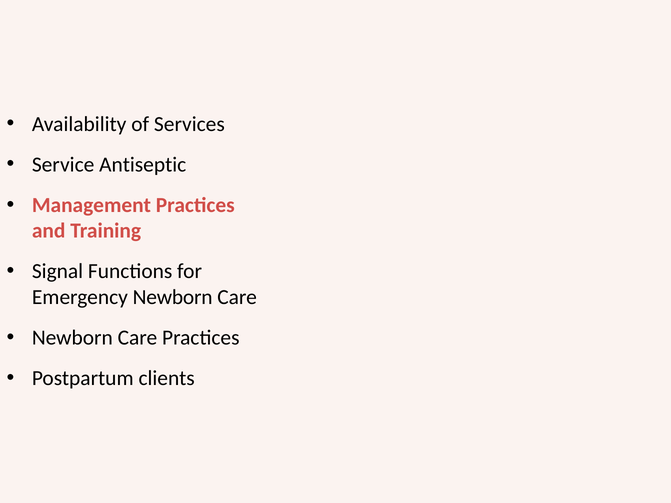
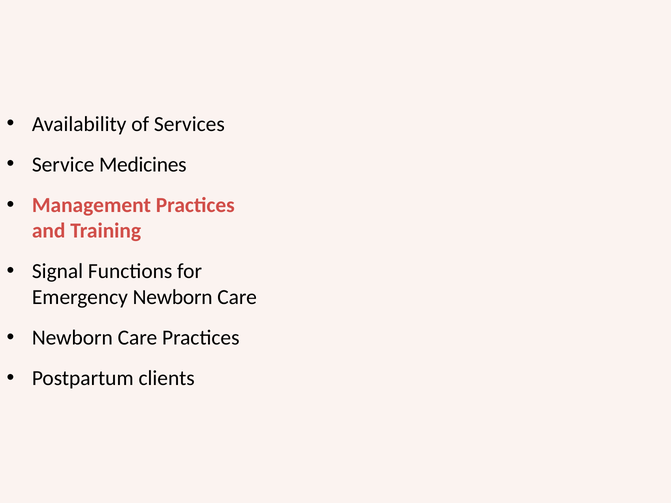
Antiseptic: Antiseptic -> Medicines
